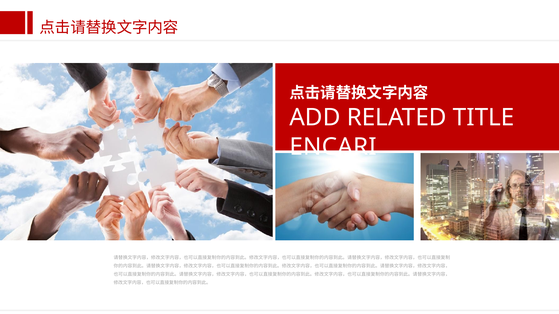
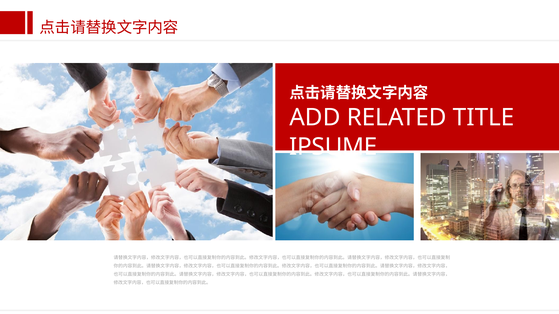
ENCARI: ENCARI -> IPSUME
